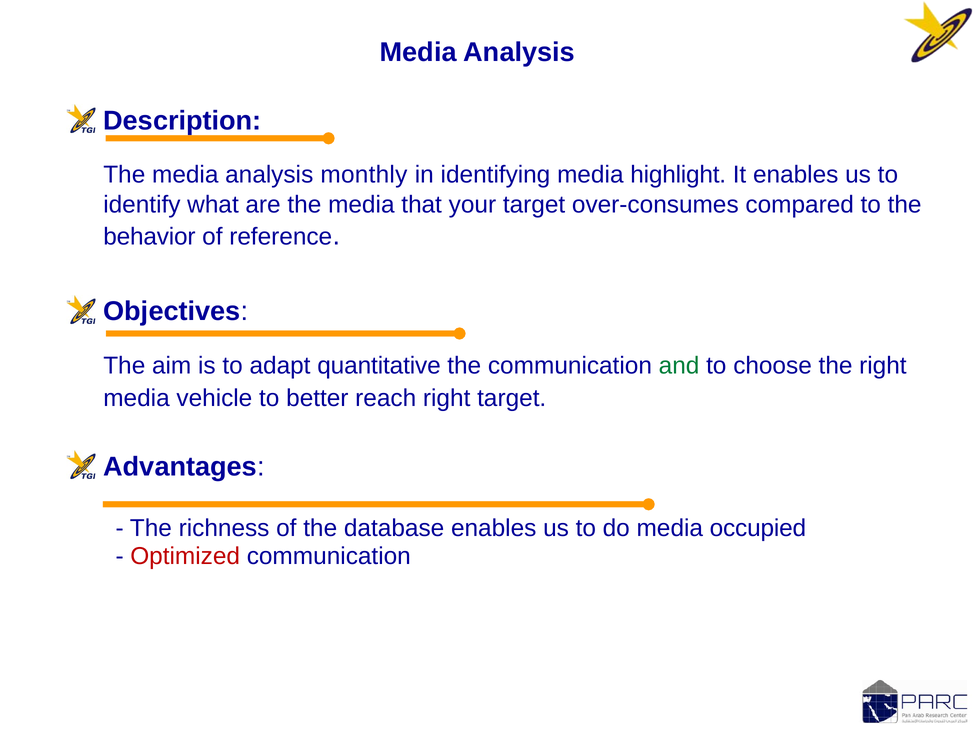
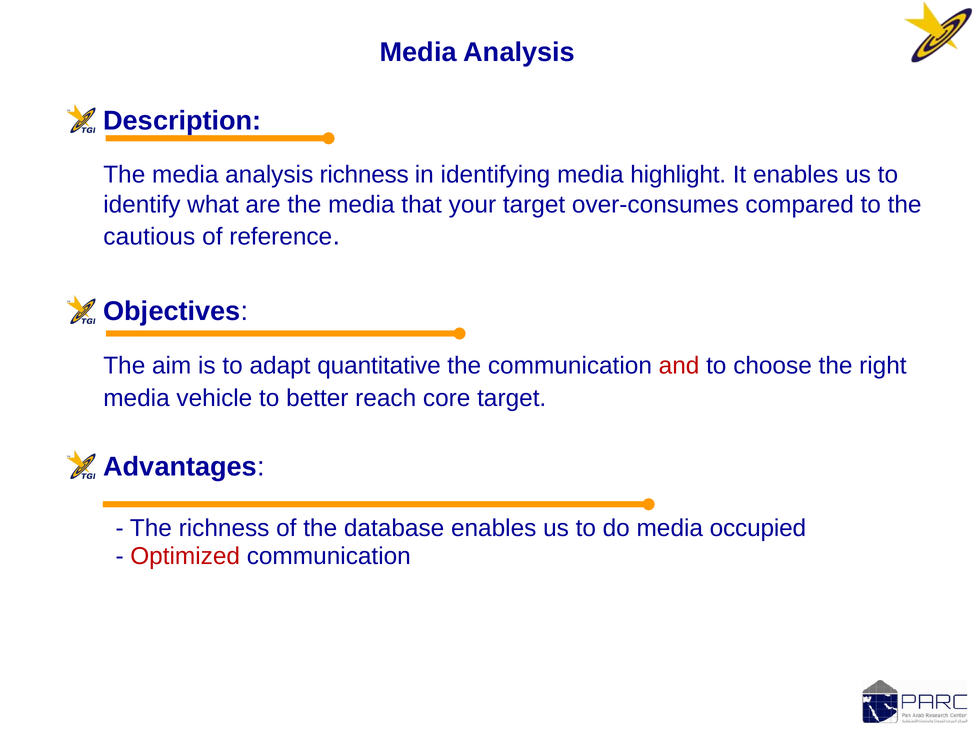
analysis monthly: monthly -> richness
behavior: behavior -> cautious
and colour: green -> red
reach right: right -> core
